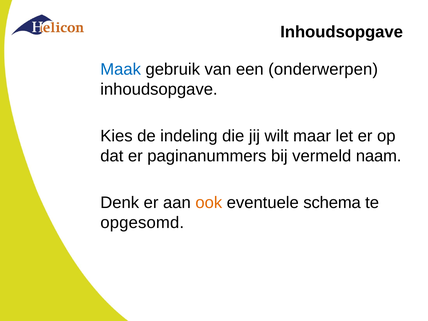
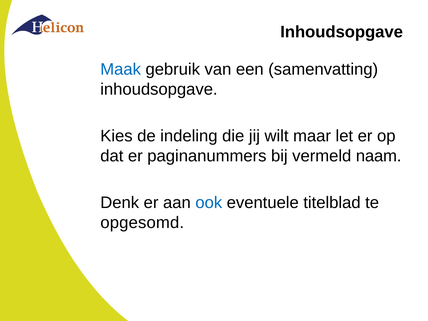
onderwerpen: onderwerpen -> samenvatting
ook colour: orange -> blue
schema: schema -> titelblad
